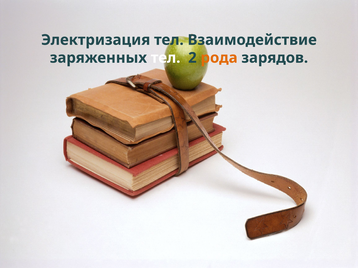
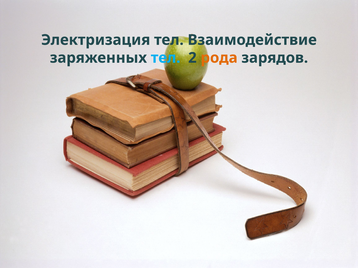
тел at (166, 58) colour: white -> light blue
